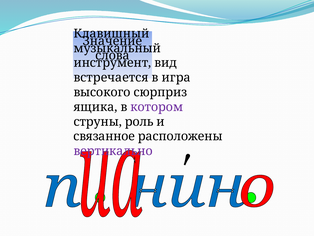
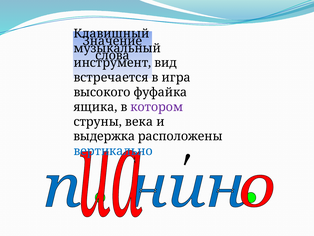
сюрприз: сюрприз -> фуфайка
роль: роль -> века
связанное: связанное -> выдержка
вертикально colour: purple -> blue
